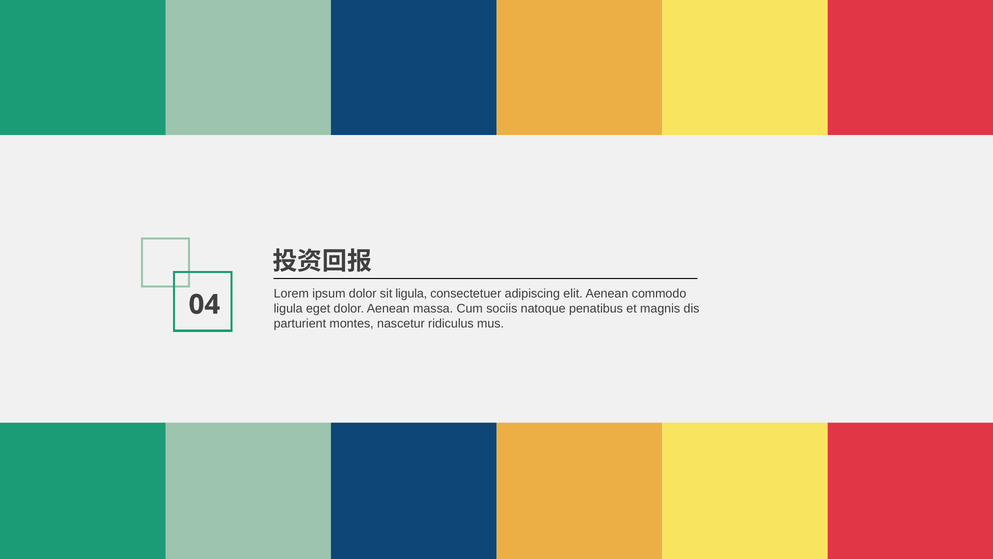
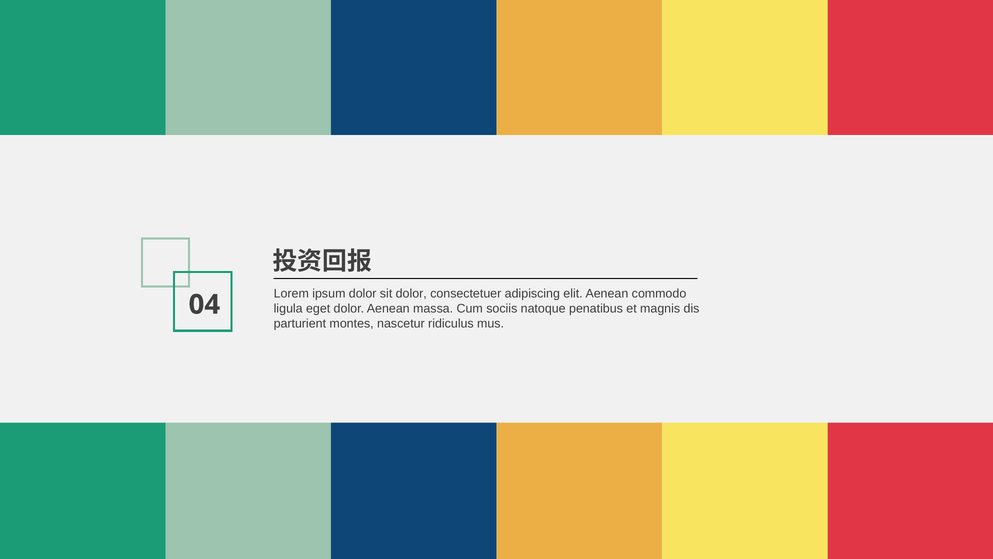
sit ligula: ligula -> dolor
